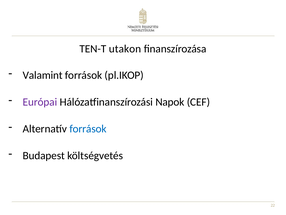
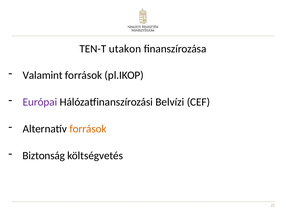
Napok: Napok -> Belvízi
források at (88, 128) colour: blue -> orange
Budapest: Budapest -> Biztonság
